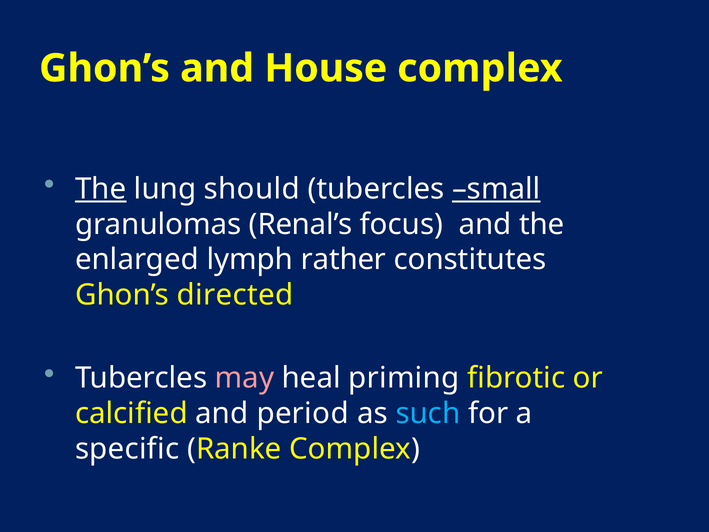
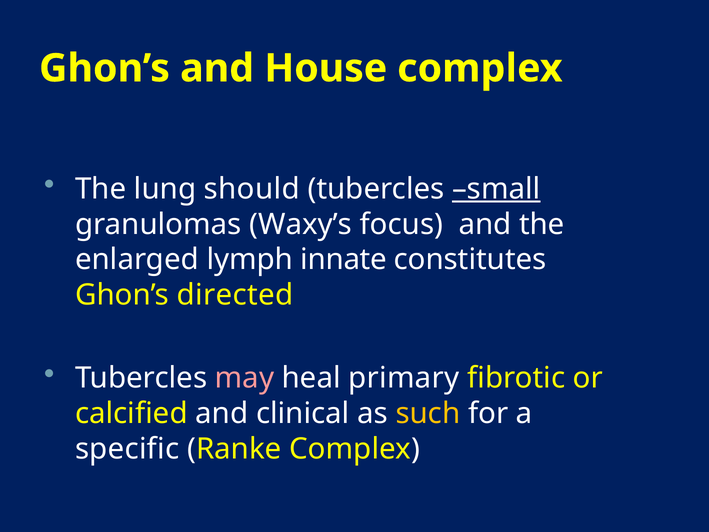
The at (101, 189) underline: present -> none
Renal’s: Renal’s -> Waxy’s
rather: rather -> innate
priming: priming -> primary
period: period -> clinical
such colour: light blue -> yellow
